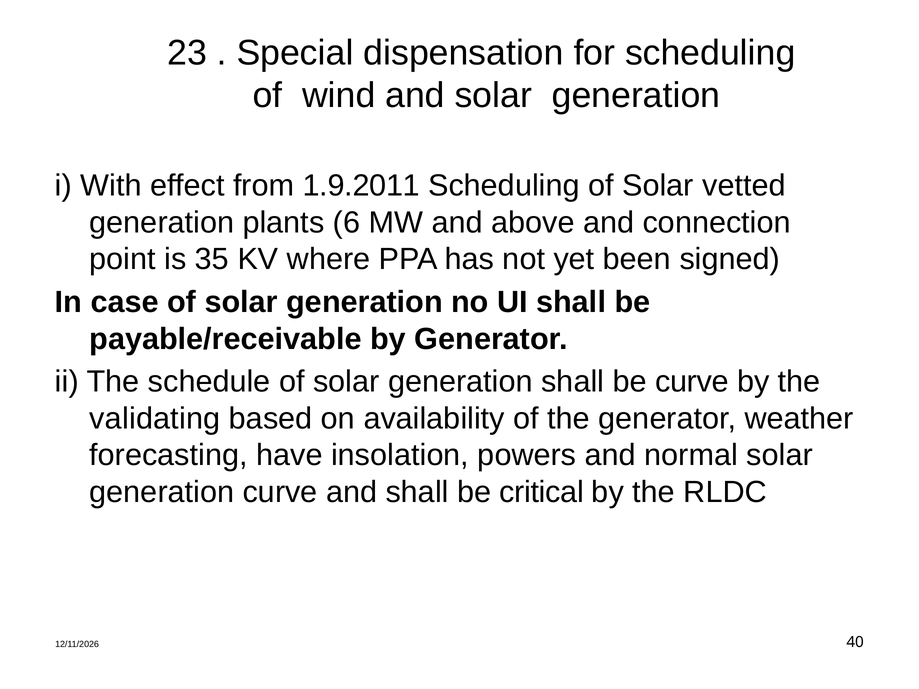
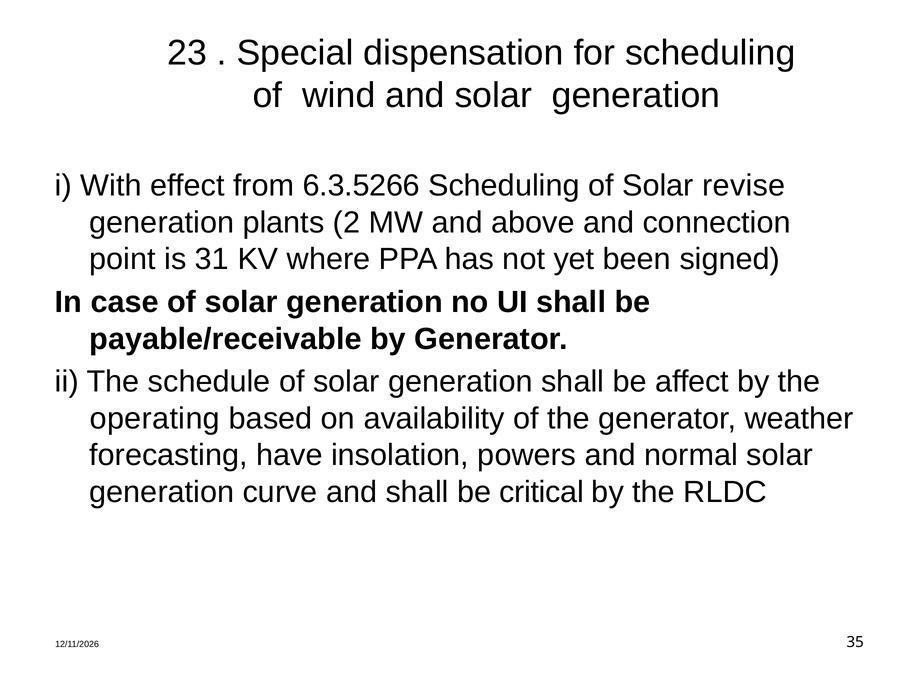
1.9.2011: 1.9.2011 -> 6.3.5266
vetted: vetted -> revise
6: 6 -> 2
35: 35 -> 31
be curve: curve -> affect
validating: validating -> operating
40: 40 -> 35
